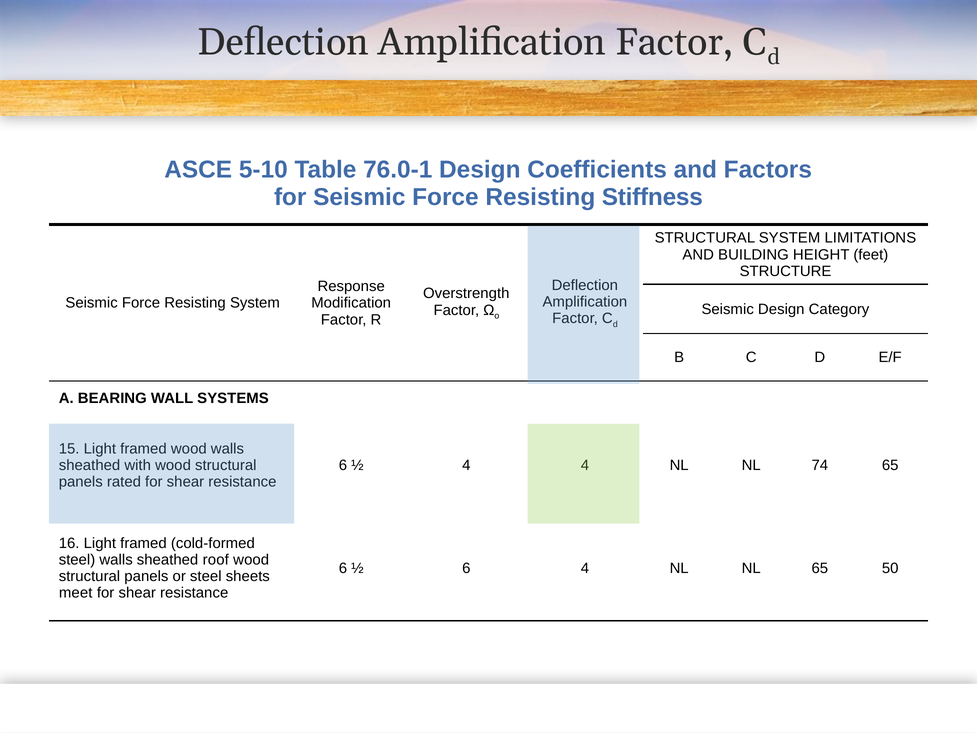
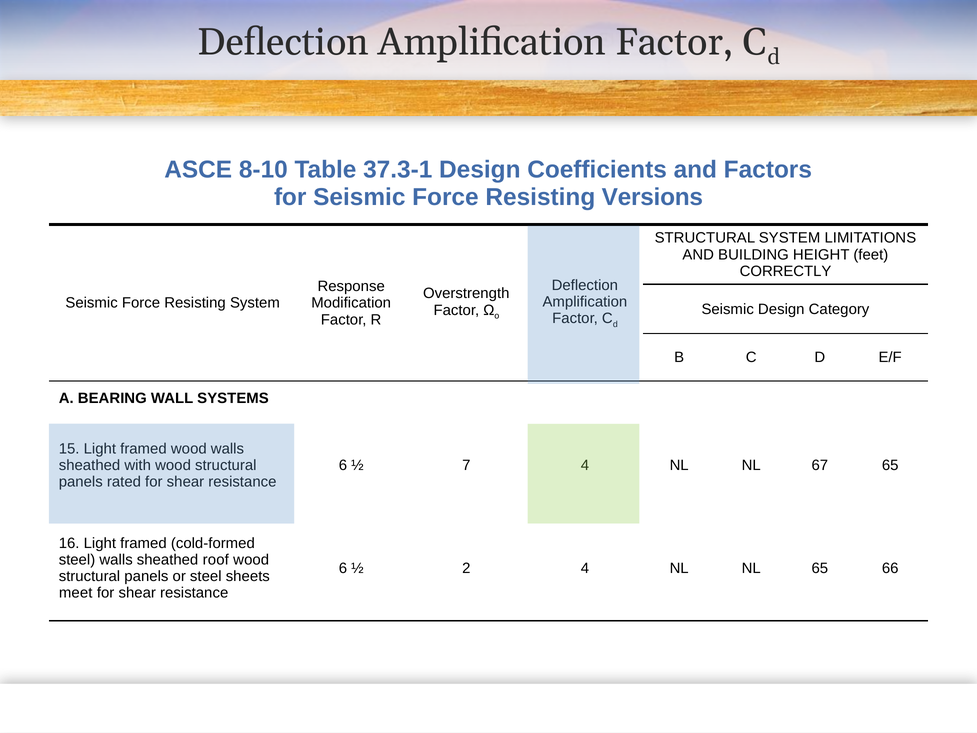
5-10: 5-10 -> 8-10
76.0-1: 76.0-1 -> 37.3-1
Stiffness: Stiffness -> Versions
STRUCTURE: STRUCTURE -> CORRECTLY
½ 4: 4 -> 7
74: 74 -> 67
½ 6: 6 -> 2
50: 50 -> 66
